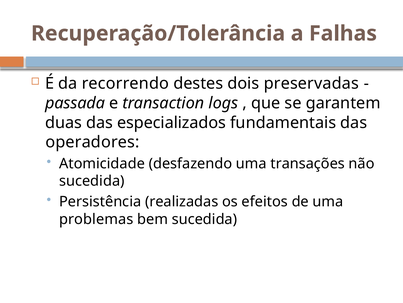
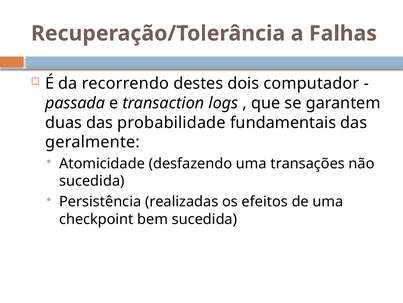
preservadas: preservadas -> computador
especializados: especializados -> probabilidade
operadores: operadores -> geralmente
problemas: problemas -> checkpoint
